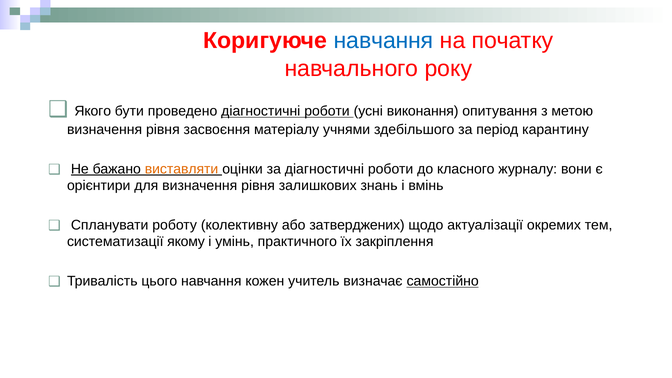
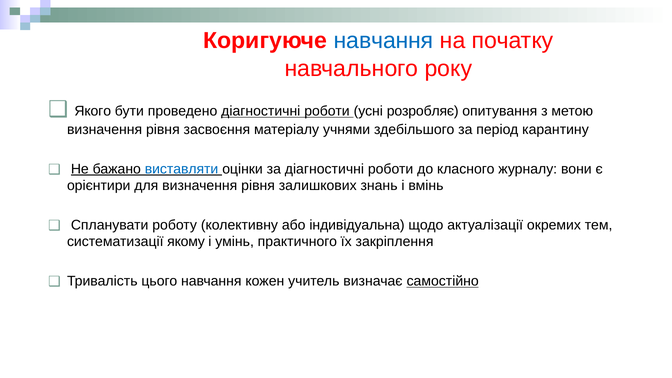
виконання: виконання -> розробляє
виставляти colour: orange -> blue
затверджених: затверджених -> індивідуальна
